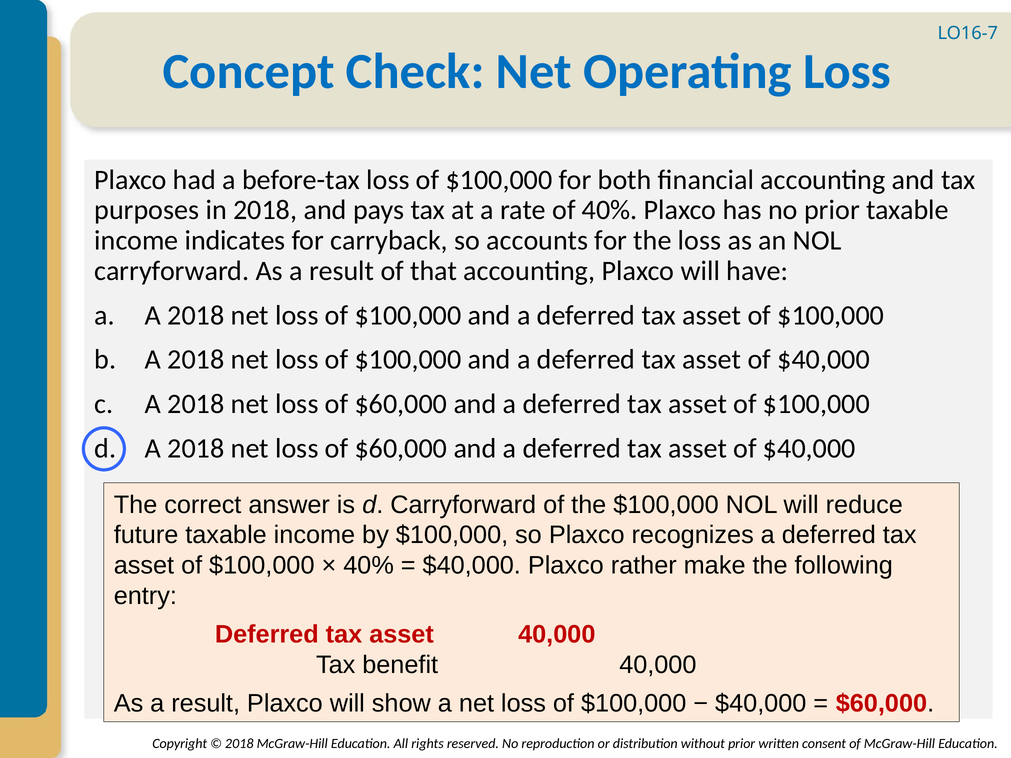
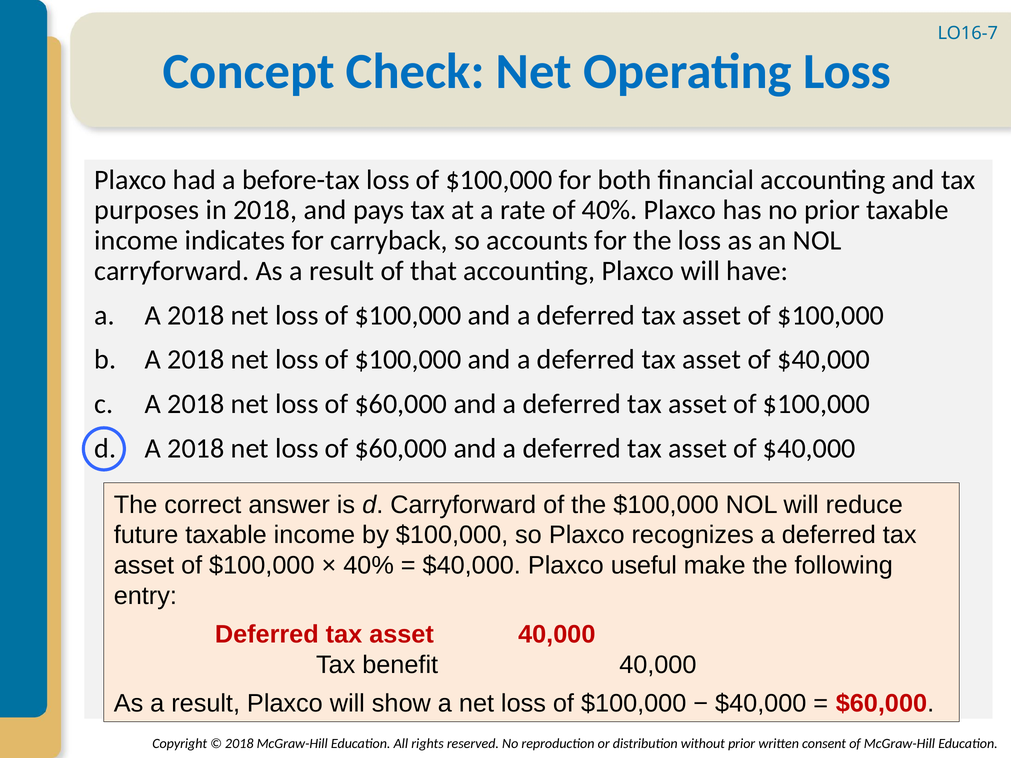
rather: rather -> useful
